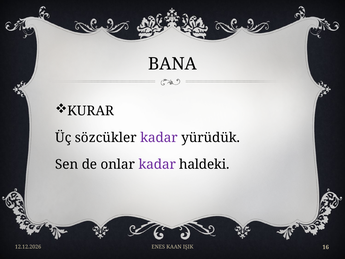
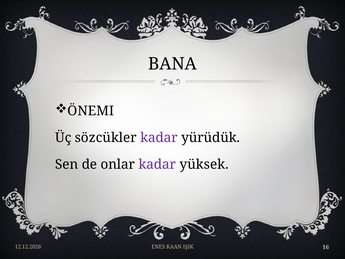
KURAR: KURAR -> ÖNEMI
haldeki: haldeki -> yüksek
